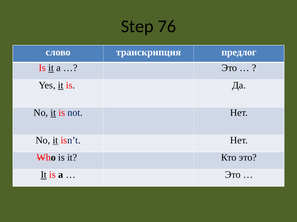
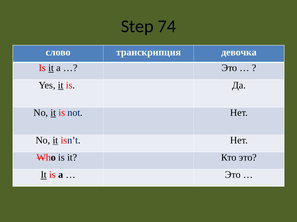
76: 76 -> 74
предлог: предлог -> девочка
